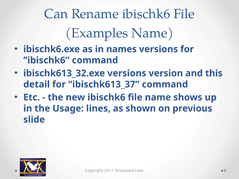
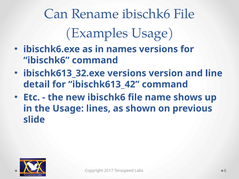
Examples Name: Name -> Usage
this: this -> line
ibischk613_37: ibischk613_37 -> ibischk613_42
